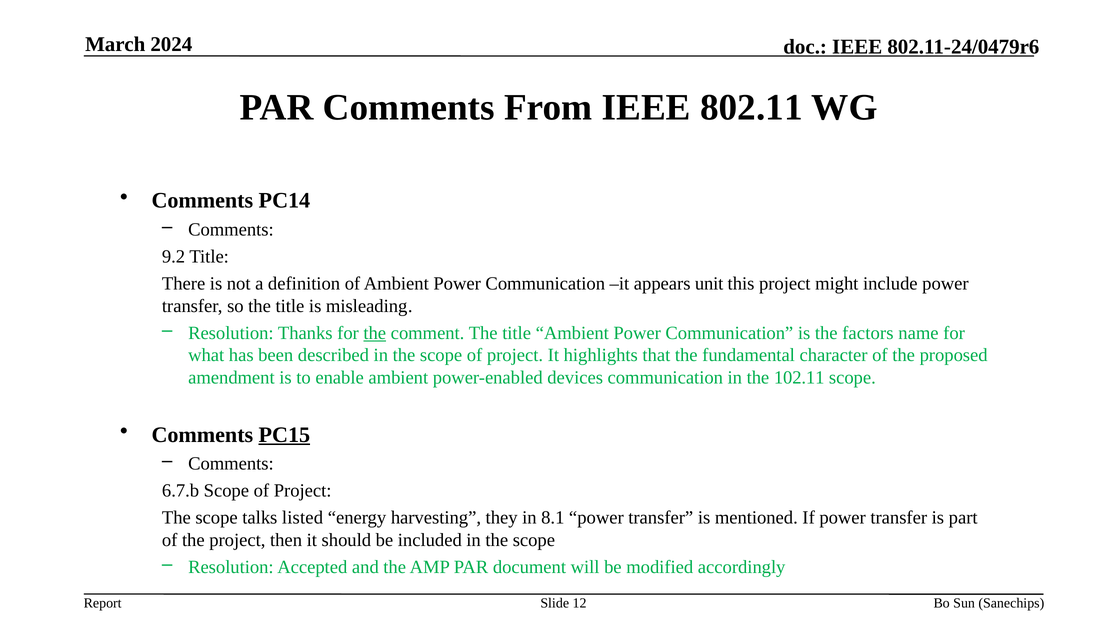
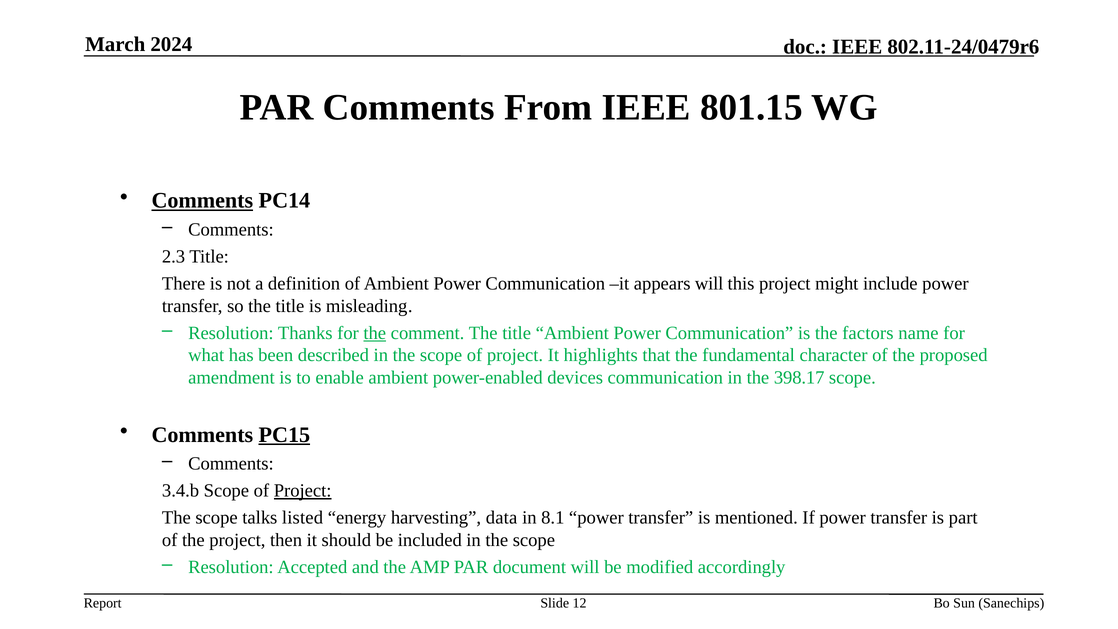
802.11: 802.11 -> 801.15
Comments at (202, 201) underline: none -> present
9.2: 9.2 -> 2.3
appears unit: unit -> will
102.11: 102.11 -> 398.17
6.7.b: 6.7.b -> 3.4.b
Project at (303, 491) underline: none -> present
they: they -> data
